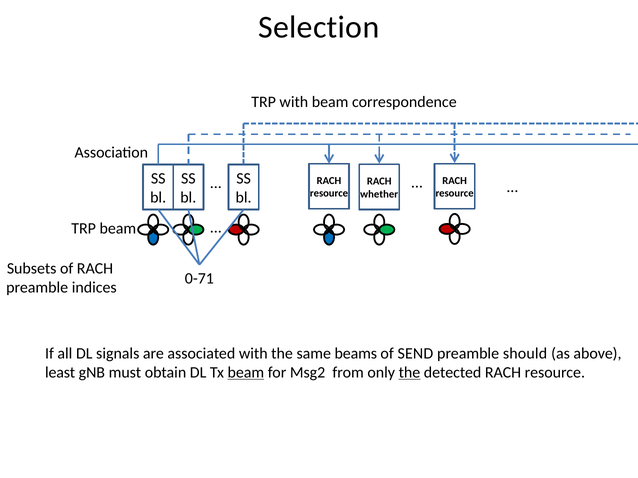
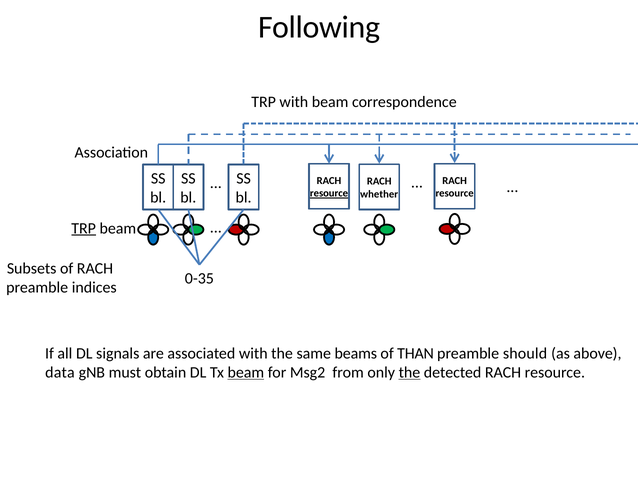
Selection: Selection -> Following
resource at (329, 194) underline: none -> present
TRP at (84, 229) underline: none -> present
0-71: 0-71 -> 0-35
SEND: SEND -> THAN
least: least -> data
